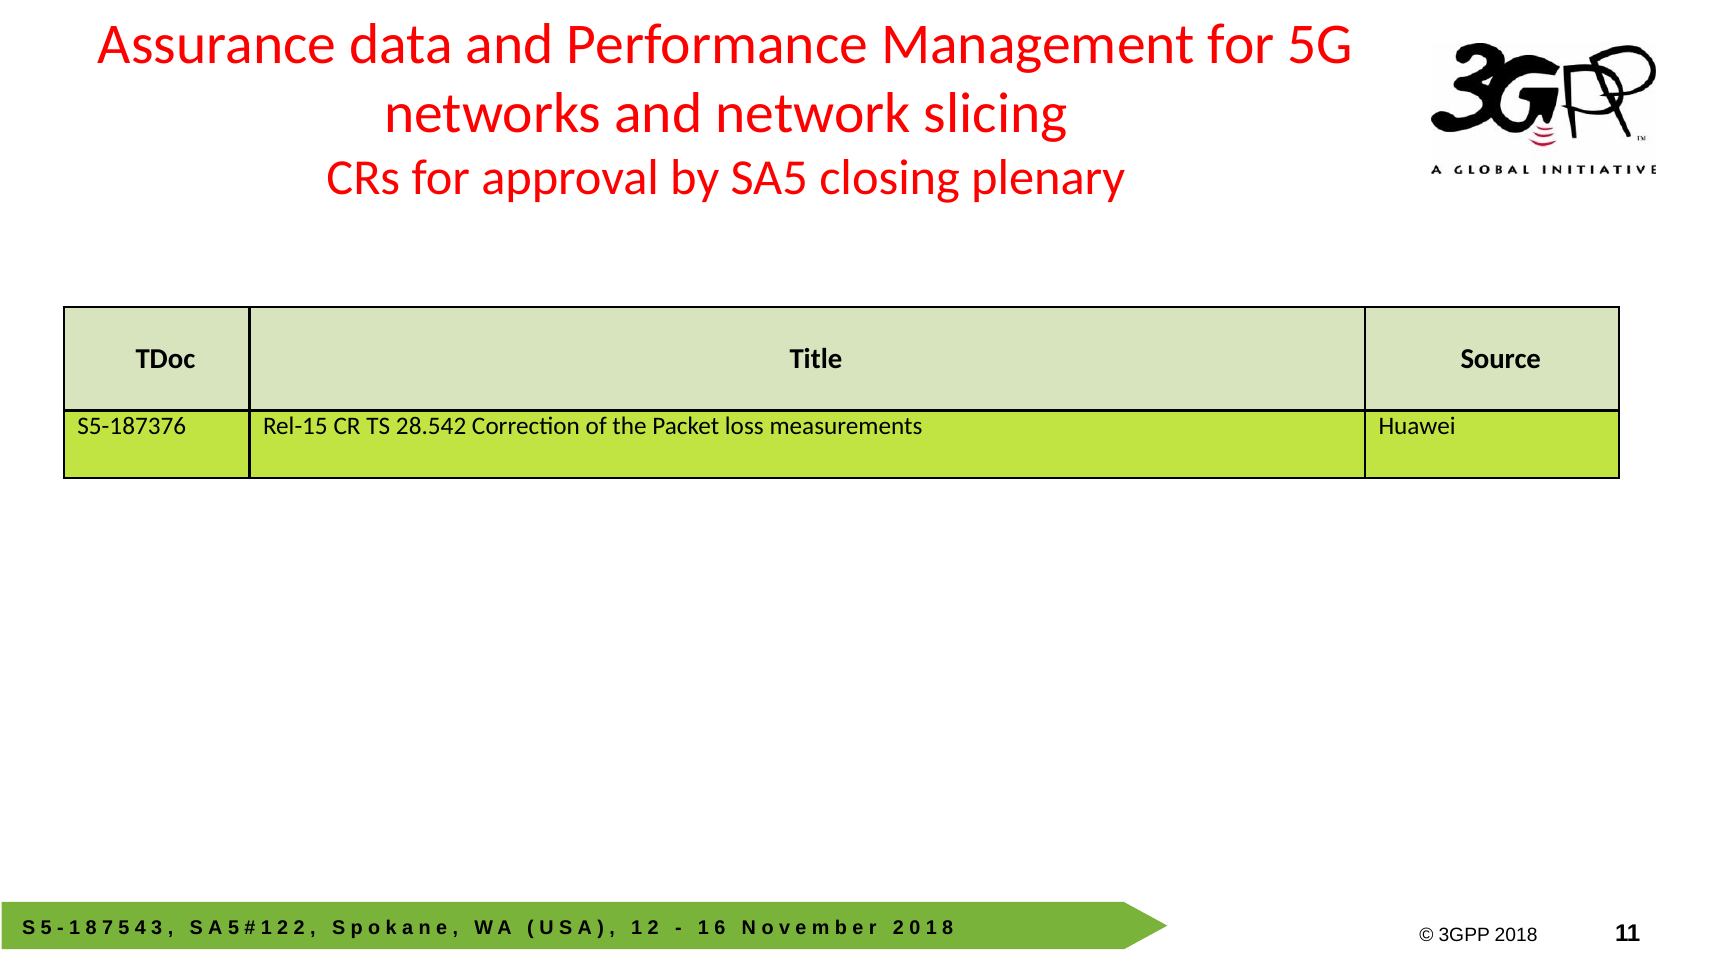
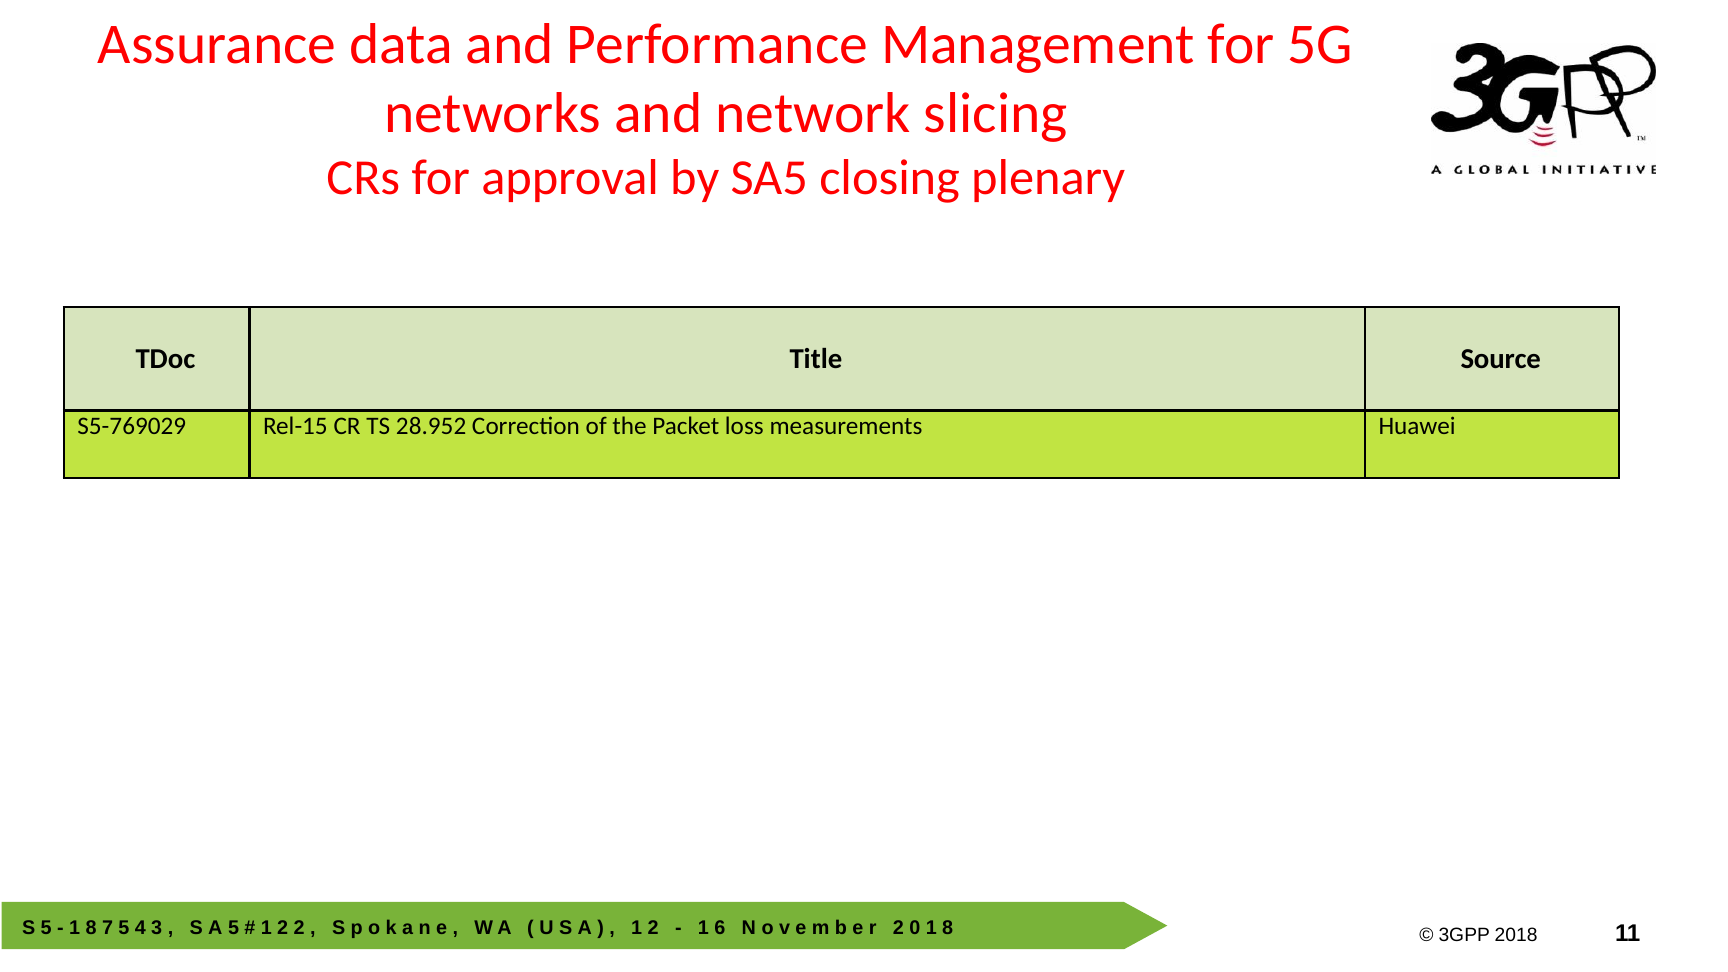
S5-187376: S5-187376 -> S5-769029
28.542: 28.542 -> 28.952
